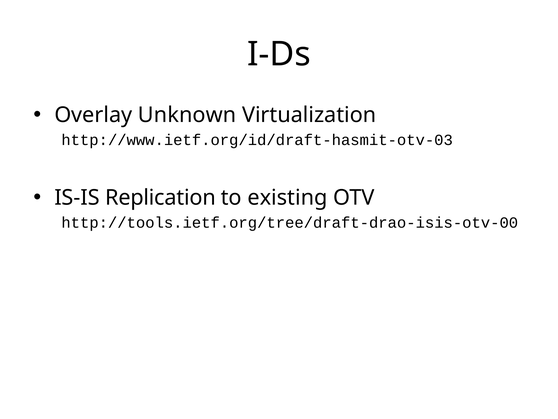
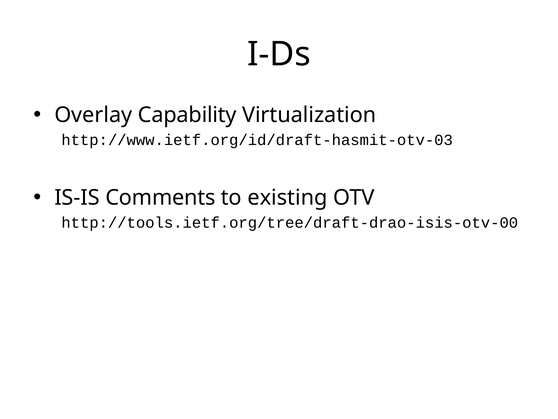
Unknown: Unknown -> Capability
Replication: Replication -> Comments
